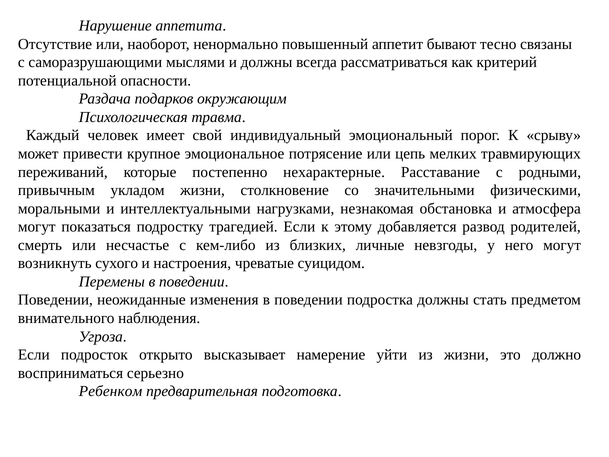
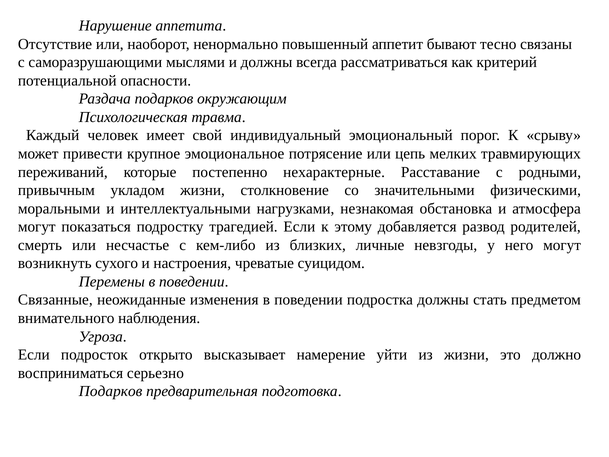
Поведении at (55, 300): Поведении -> Связанные
Ребенком at (111, 391): Ребенком -> Подарков
